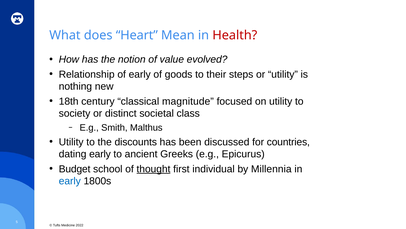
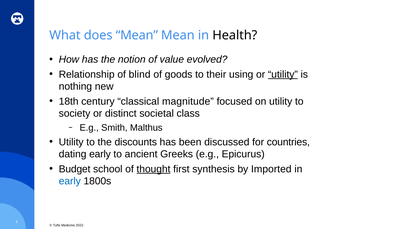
does Heart: Heart -> Mean
Health colour: red -> black
of early: early -> blind
steps: steps -> using
utility at (283, 74) underline: none -> present
individual: individual -> synthesis
Millennia: Millennia -> Imported
